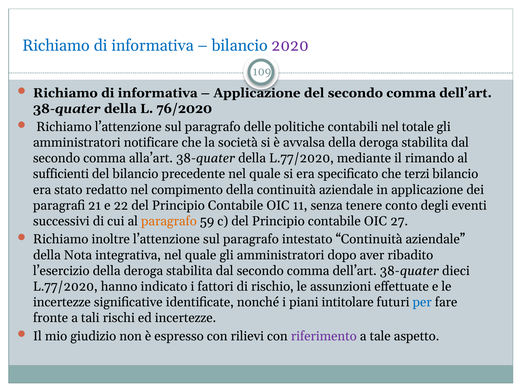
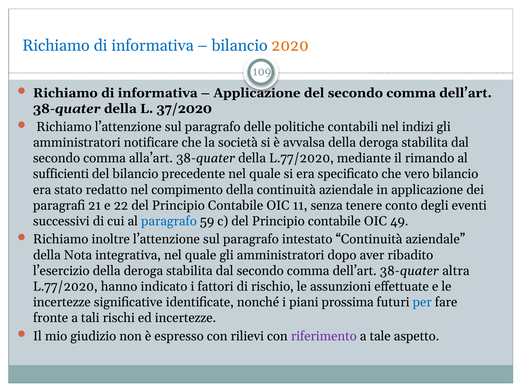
2020 colour: purple -> orange
76/2020: 76/2020 -> 37/2020
totale: totale -> indizi
terzi: terzi -> vero
paragrafo at (169, 221) colour: orange -> blue
27: 27 -> 49
dieci: dieci -> altra
intitolare: intitolare -> prossima
